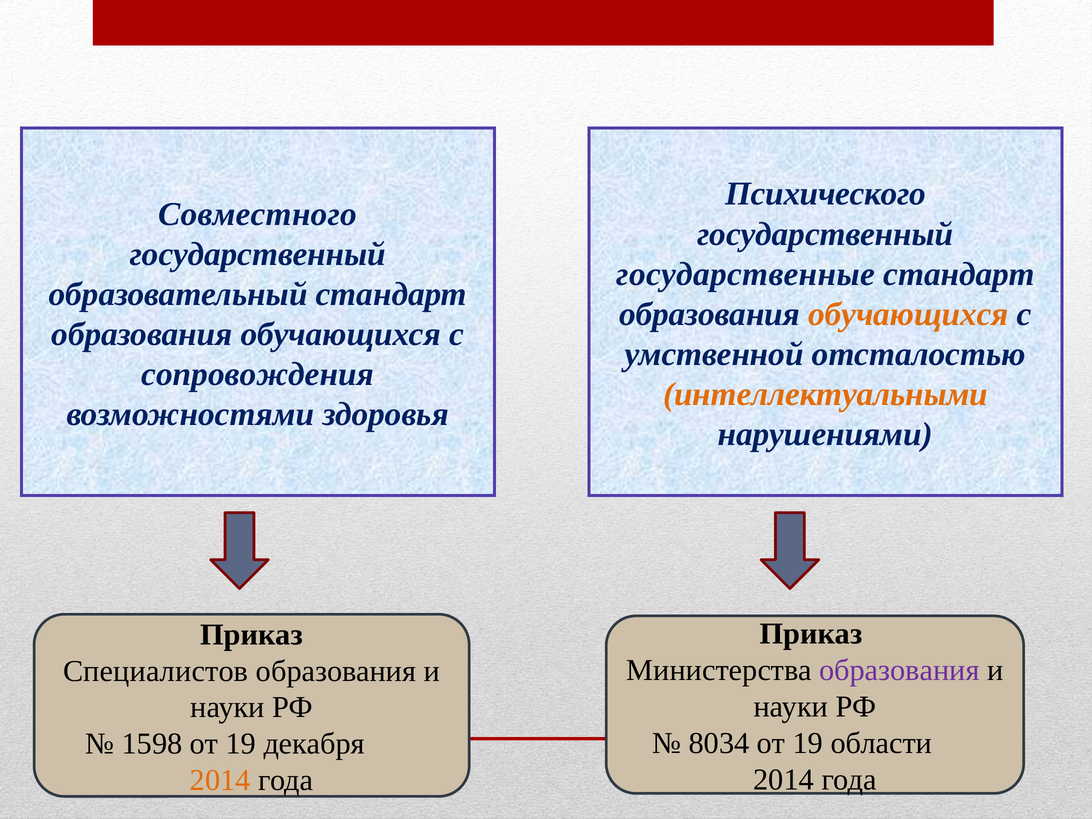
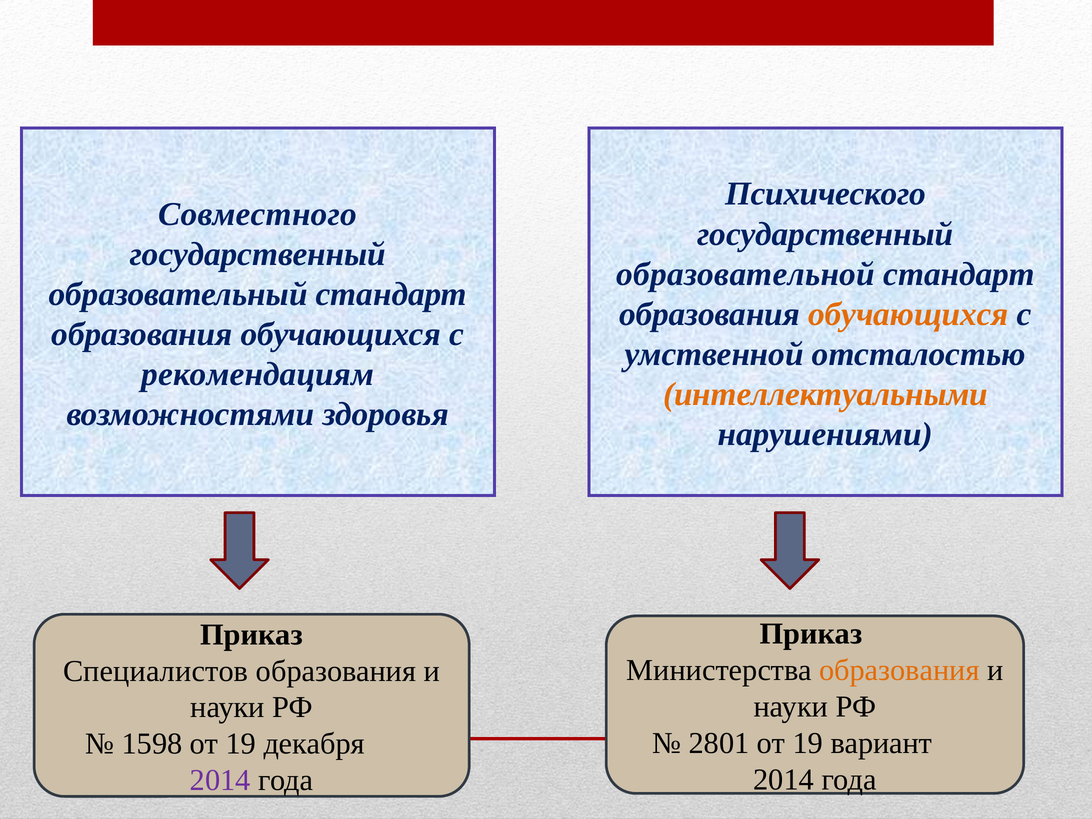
государственные: государственные -> образовательной
сопровождения: сопровождения -> рекомендациям
образования at (899, 670) colour: purple -> orange
8034: 8034 -> 2801
области: области -> вариант
2014 at (220, 780) colour: orange -> purple
